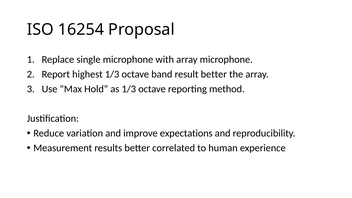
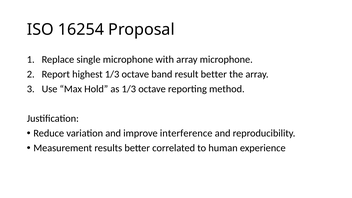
expectations: expectations -> interference
